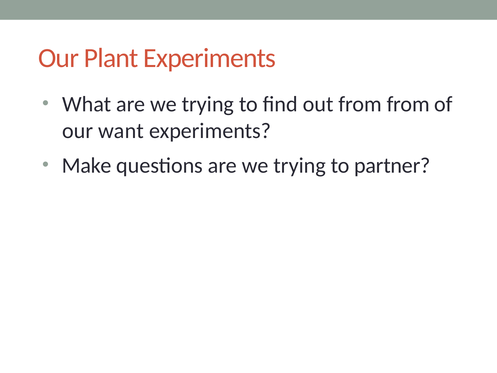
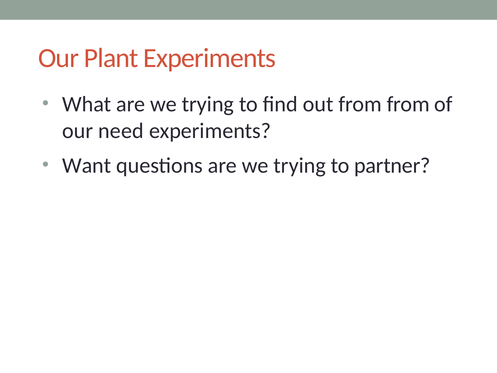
want: want -> need
Make: Make -> Want
